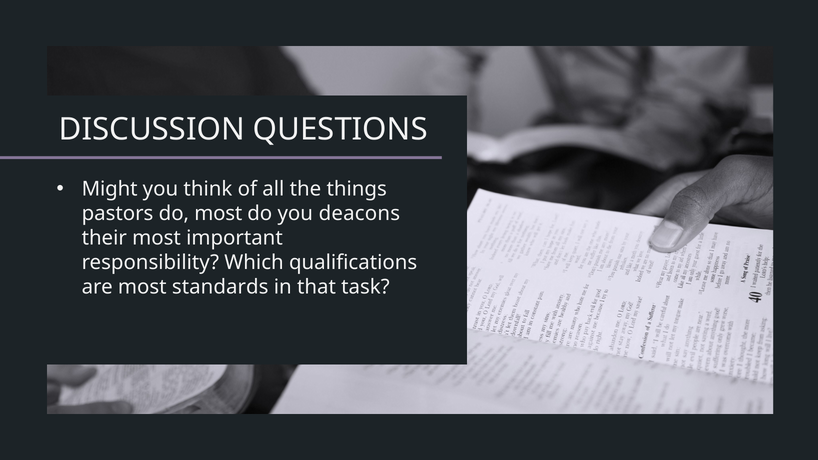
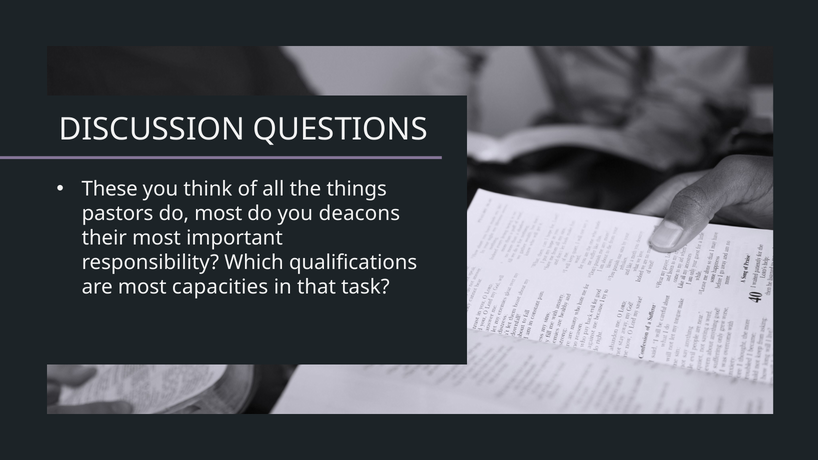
Might: Might -> These
standards: standards -> capacities
